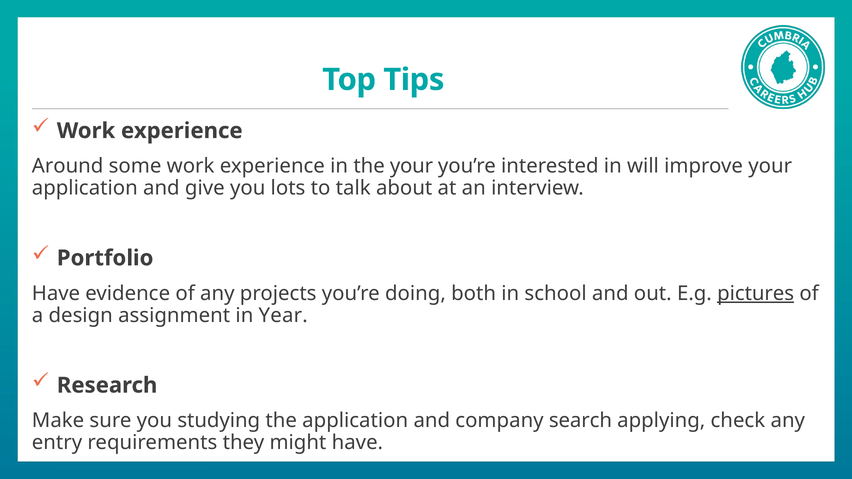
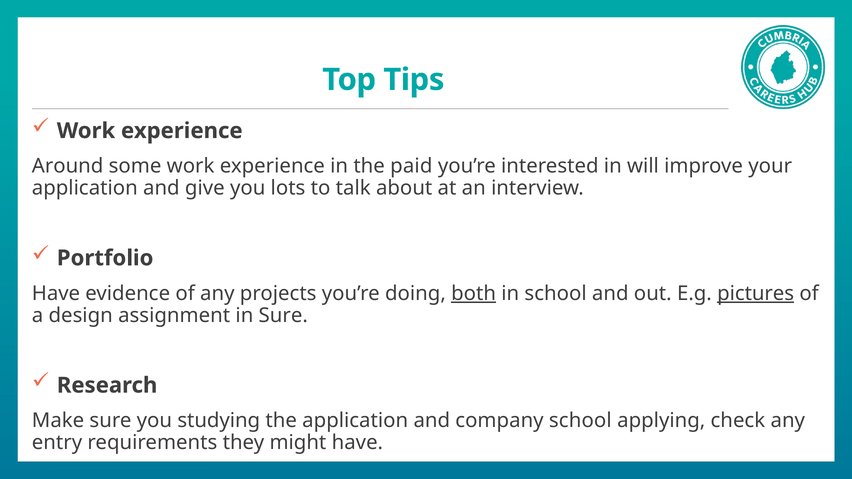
the your: your -> paid
both underline: none -> present
in Year: Year -> Sure
company search: search -> school
